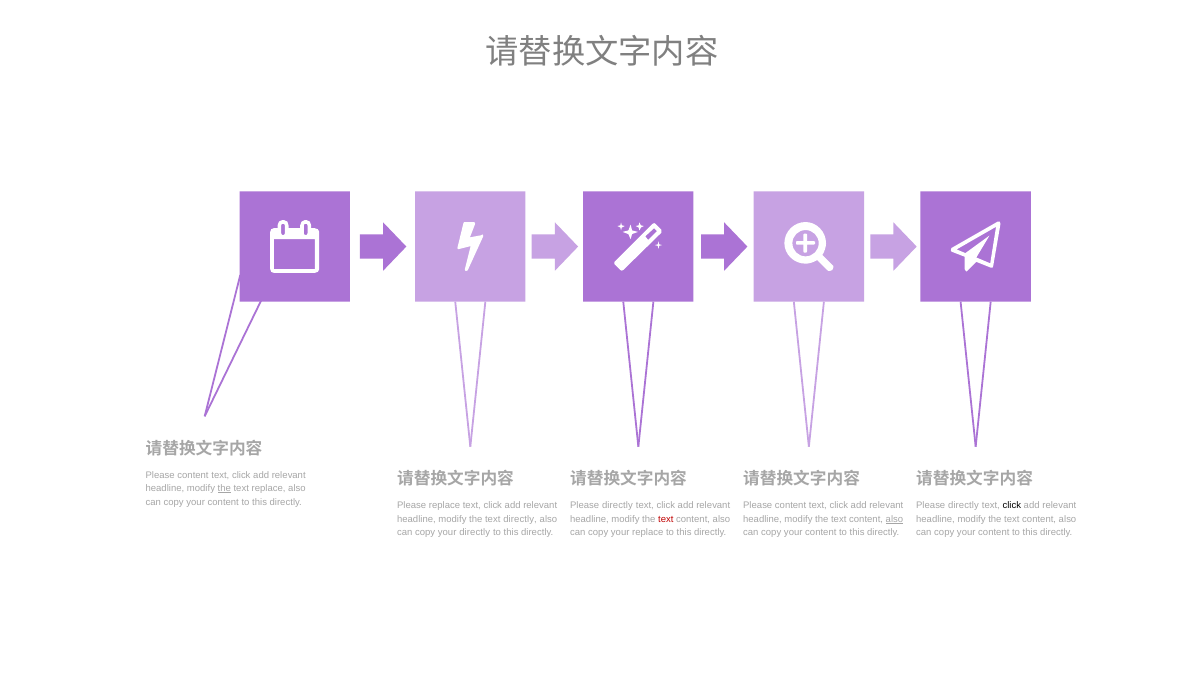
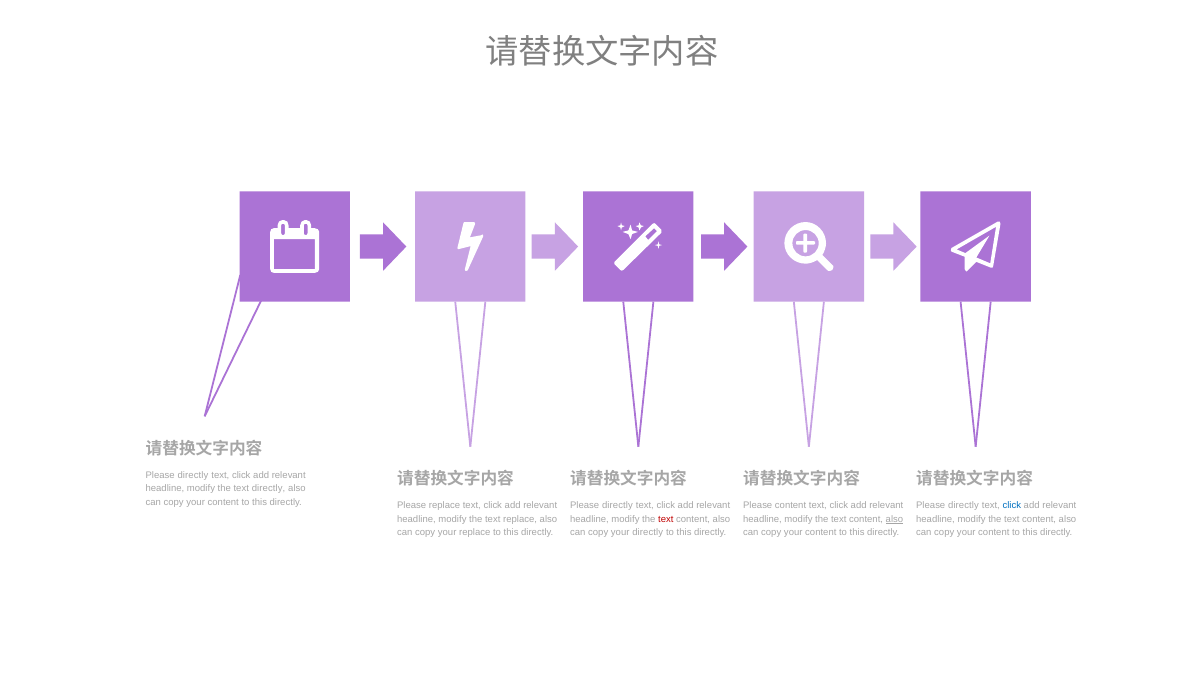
content at (193, 475): content -> directly
the at (224, 489) underline: present -> none
text replace: replace -> directly
click at (1012, 506) colour: black -> blue
text directly: directly -> replace
your directly: directly -> replace
your replace: replace -> directly
